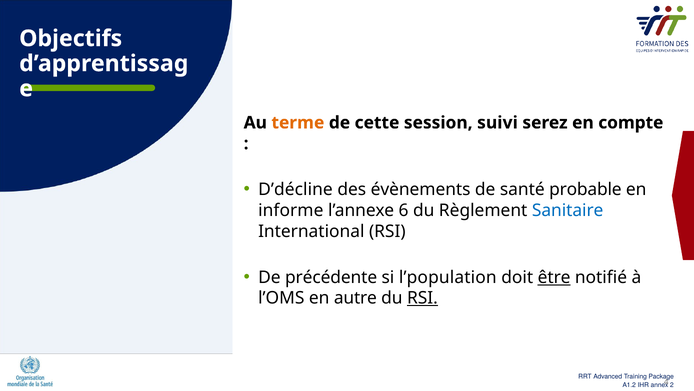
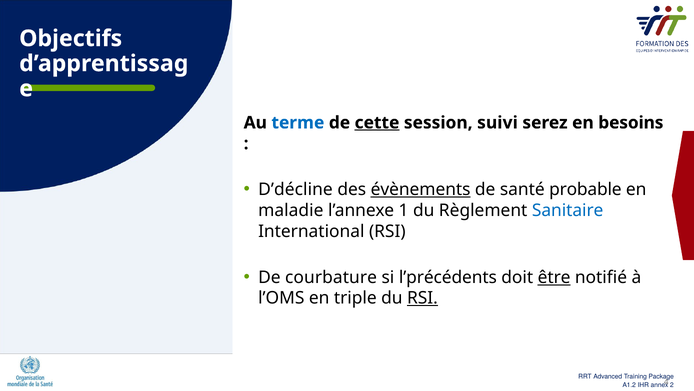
terme colour: orange -> blue
cette underline: none -> present
compte: compte -> besoins
évènements underline: none -> present
informe: informe -> maladie
6: 6 -> 1
précédente: précédente -> courbature
l’population: l’population -> l’précédents
autre: autre -> triple
